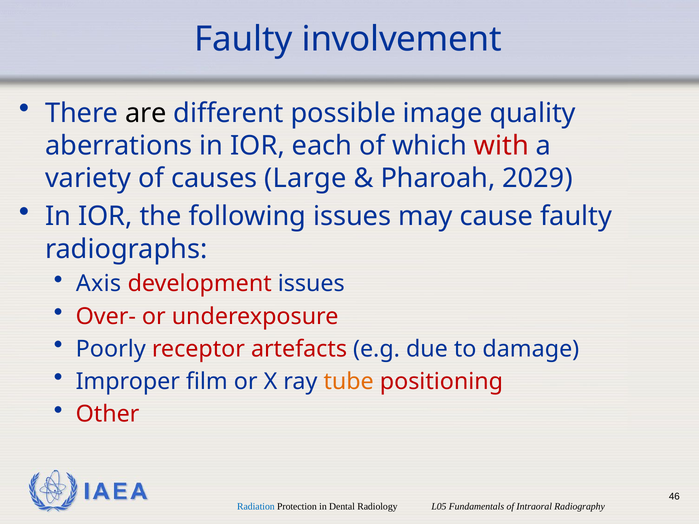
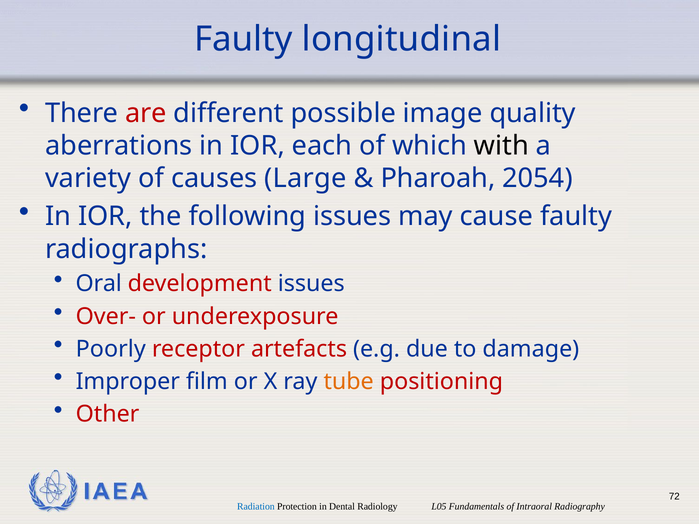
involvement: involvement -> longitudinal
are colour: black -> red
with colour: red -> black
2029: 2029 -> 2054
Axis: Axis -> Oral
46: 46 -> 72
